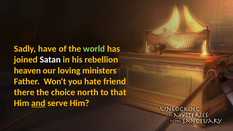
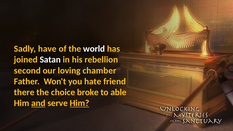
world colour: light green -> white
heaven: heaven -> second
ministers: ministers -> chamber
north: north -> broke
that: that -> able
Him at (80, 103) underline: none -> present
